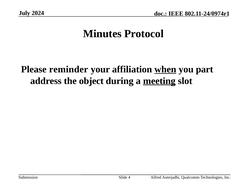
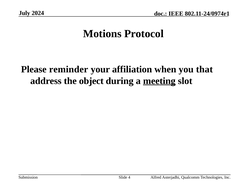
Minutes: Minutes -> Motions
when underline: present -> none
part: part -> that
